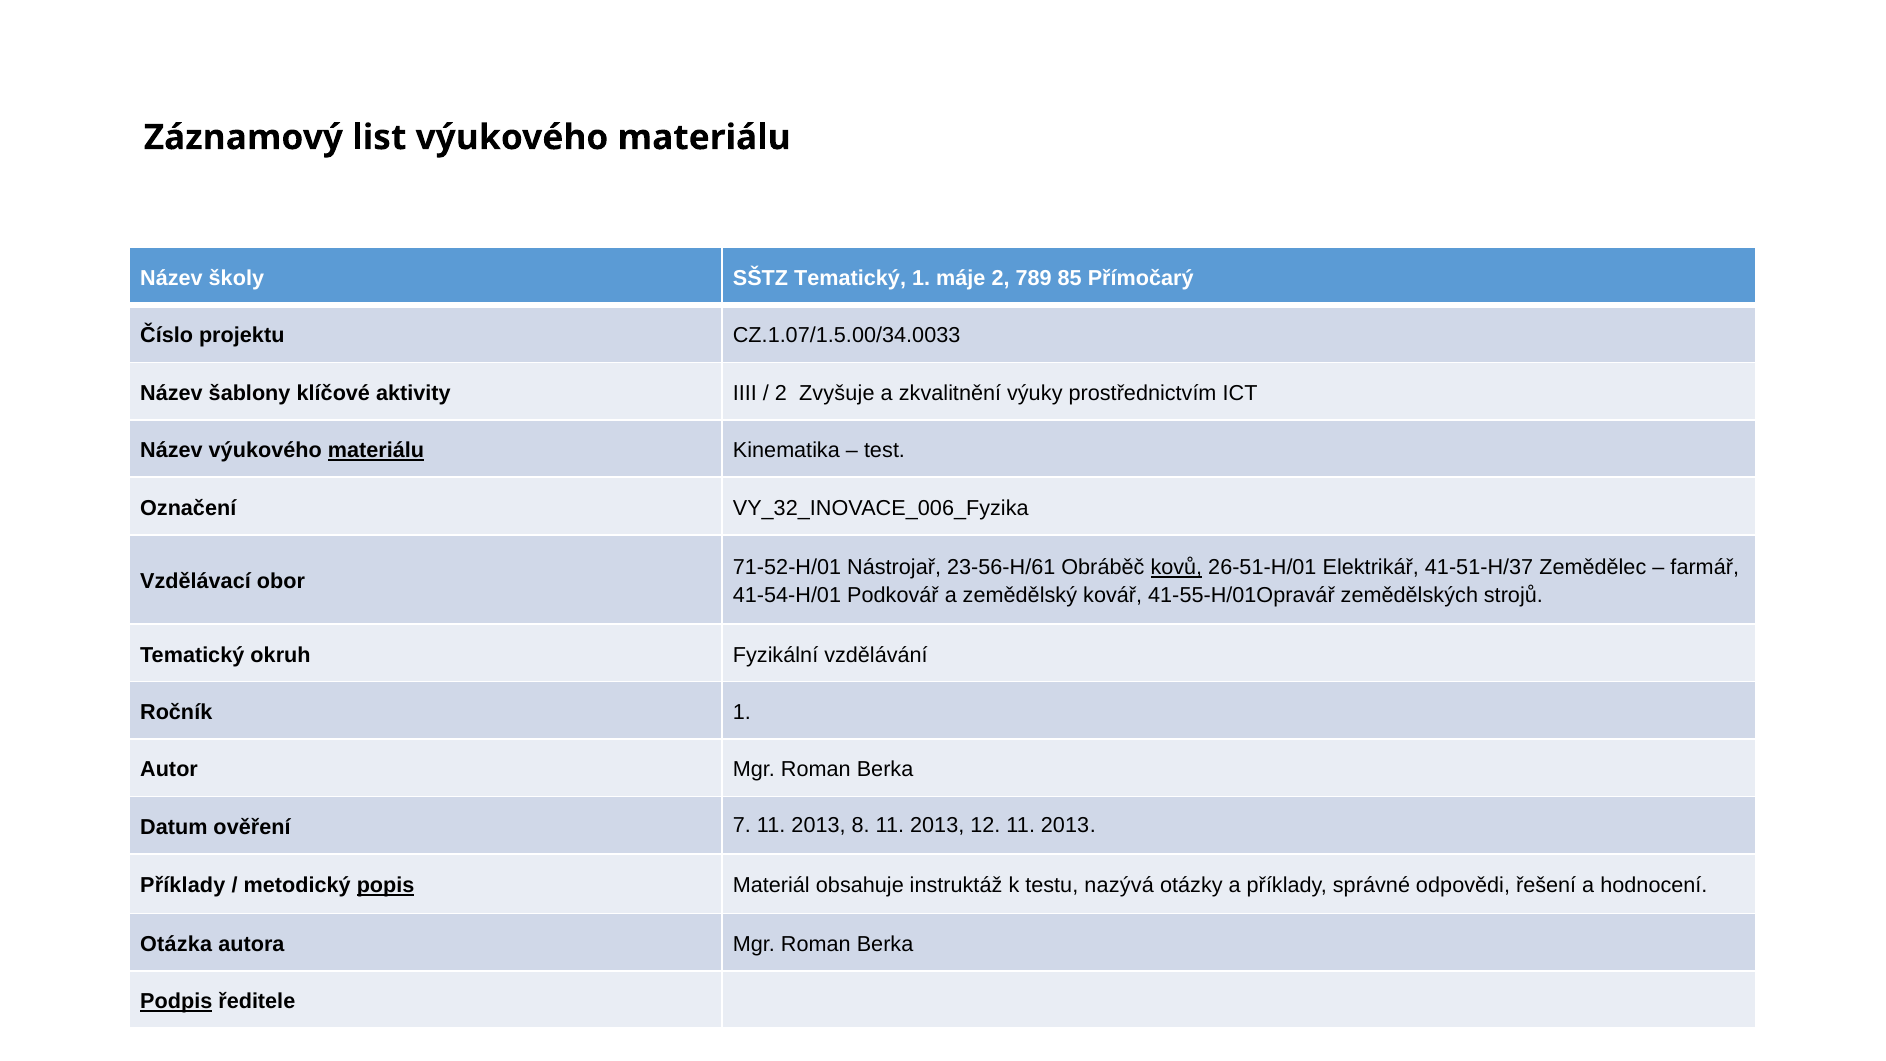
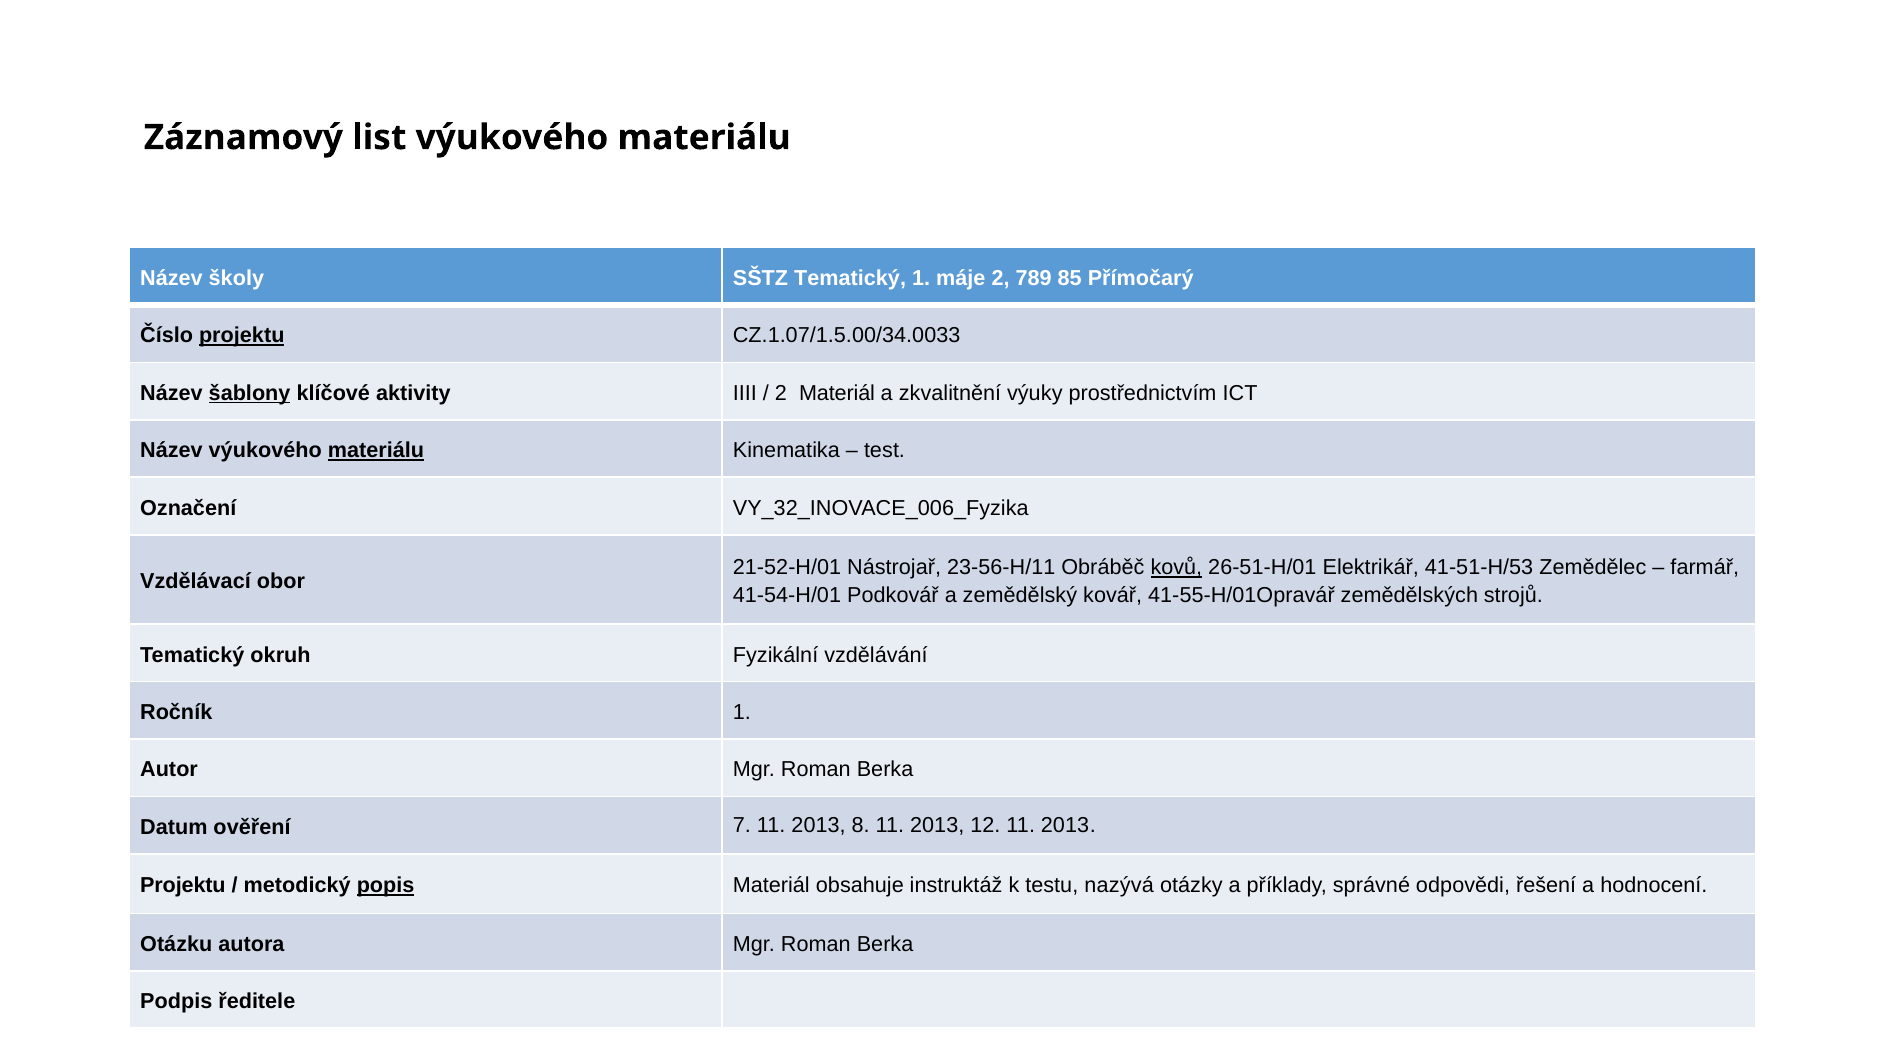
projektu at (242, 336) underline: none -> present
šablony underline: none -> present
2 Zvyšuje: Zvyšuje -> Materiál
71-52-H/01: 71-52-H/01 -> 21-52-H/01
23-56-H/61: 23-56-H/61 -> 23-56-H/11
41-51-H/37: 41-51-H/37 -> 41-51-H/53
Příklady at (183, 886): Příklady -> Projektu
Otázka: Otázka -> Otázku
Podpis underline: present -> none
